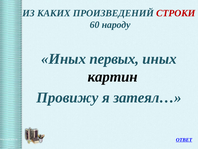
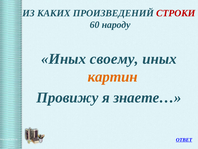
первых: первых -> своему
картин colour: black -> orange
затеял…: затеял… -> знаете…
